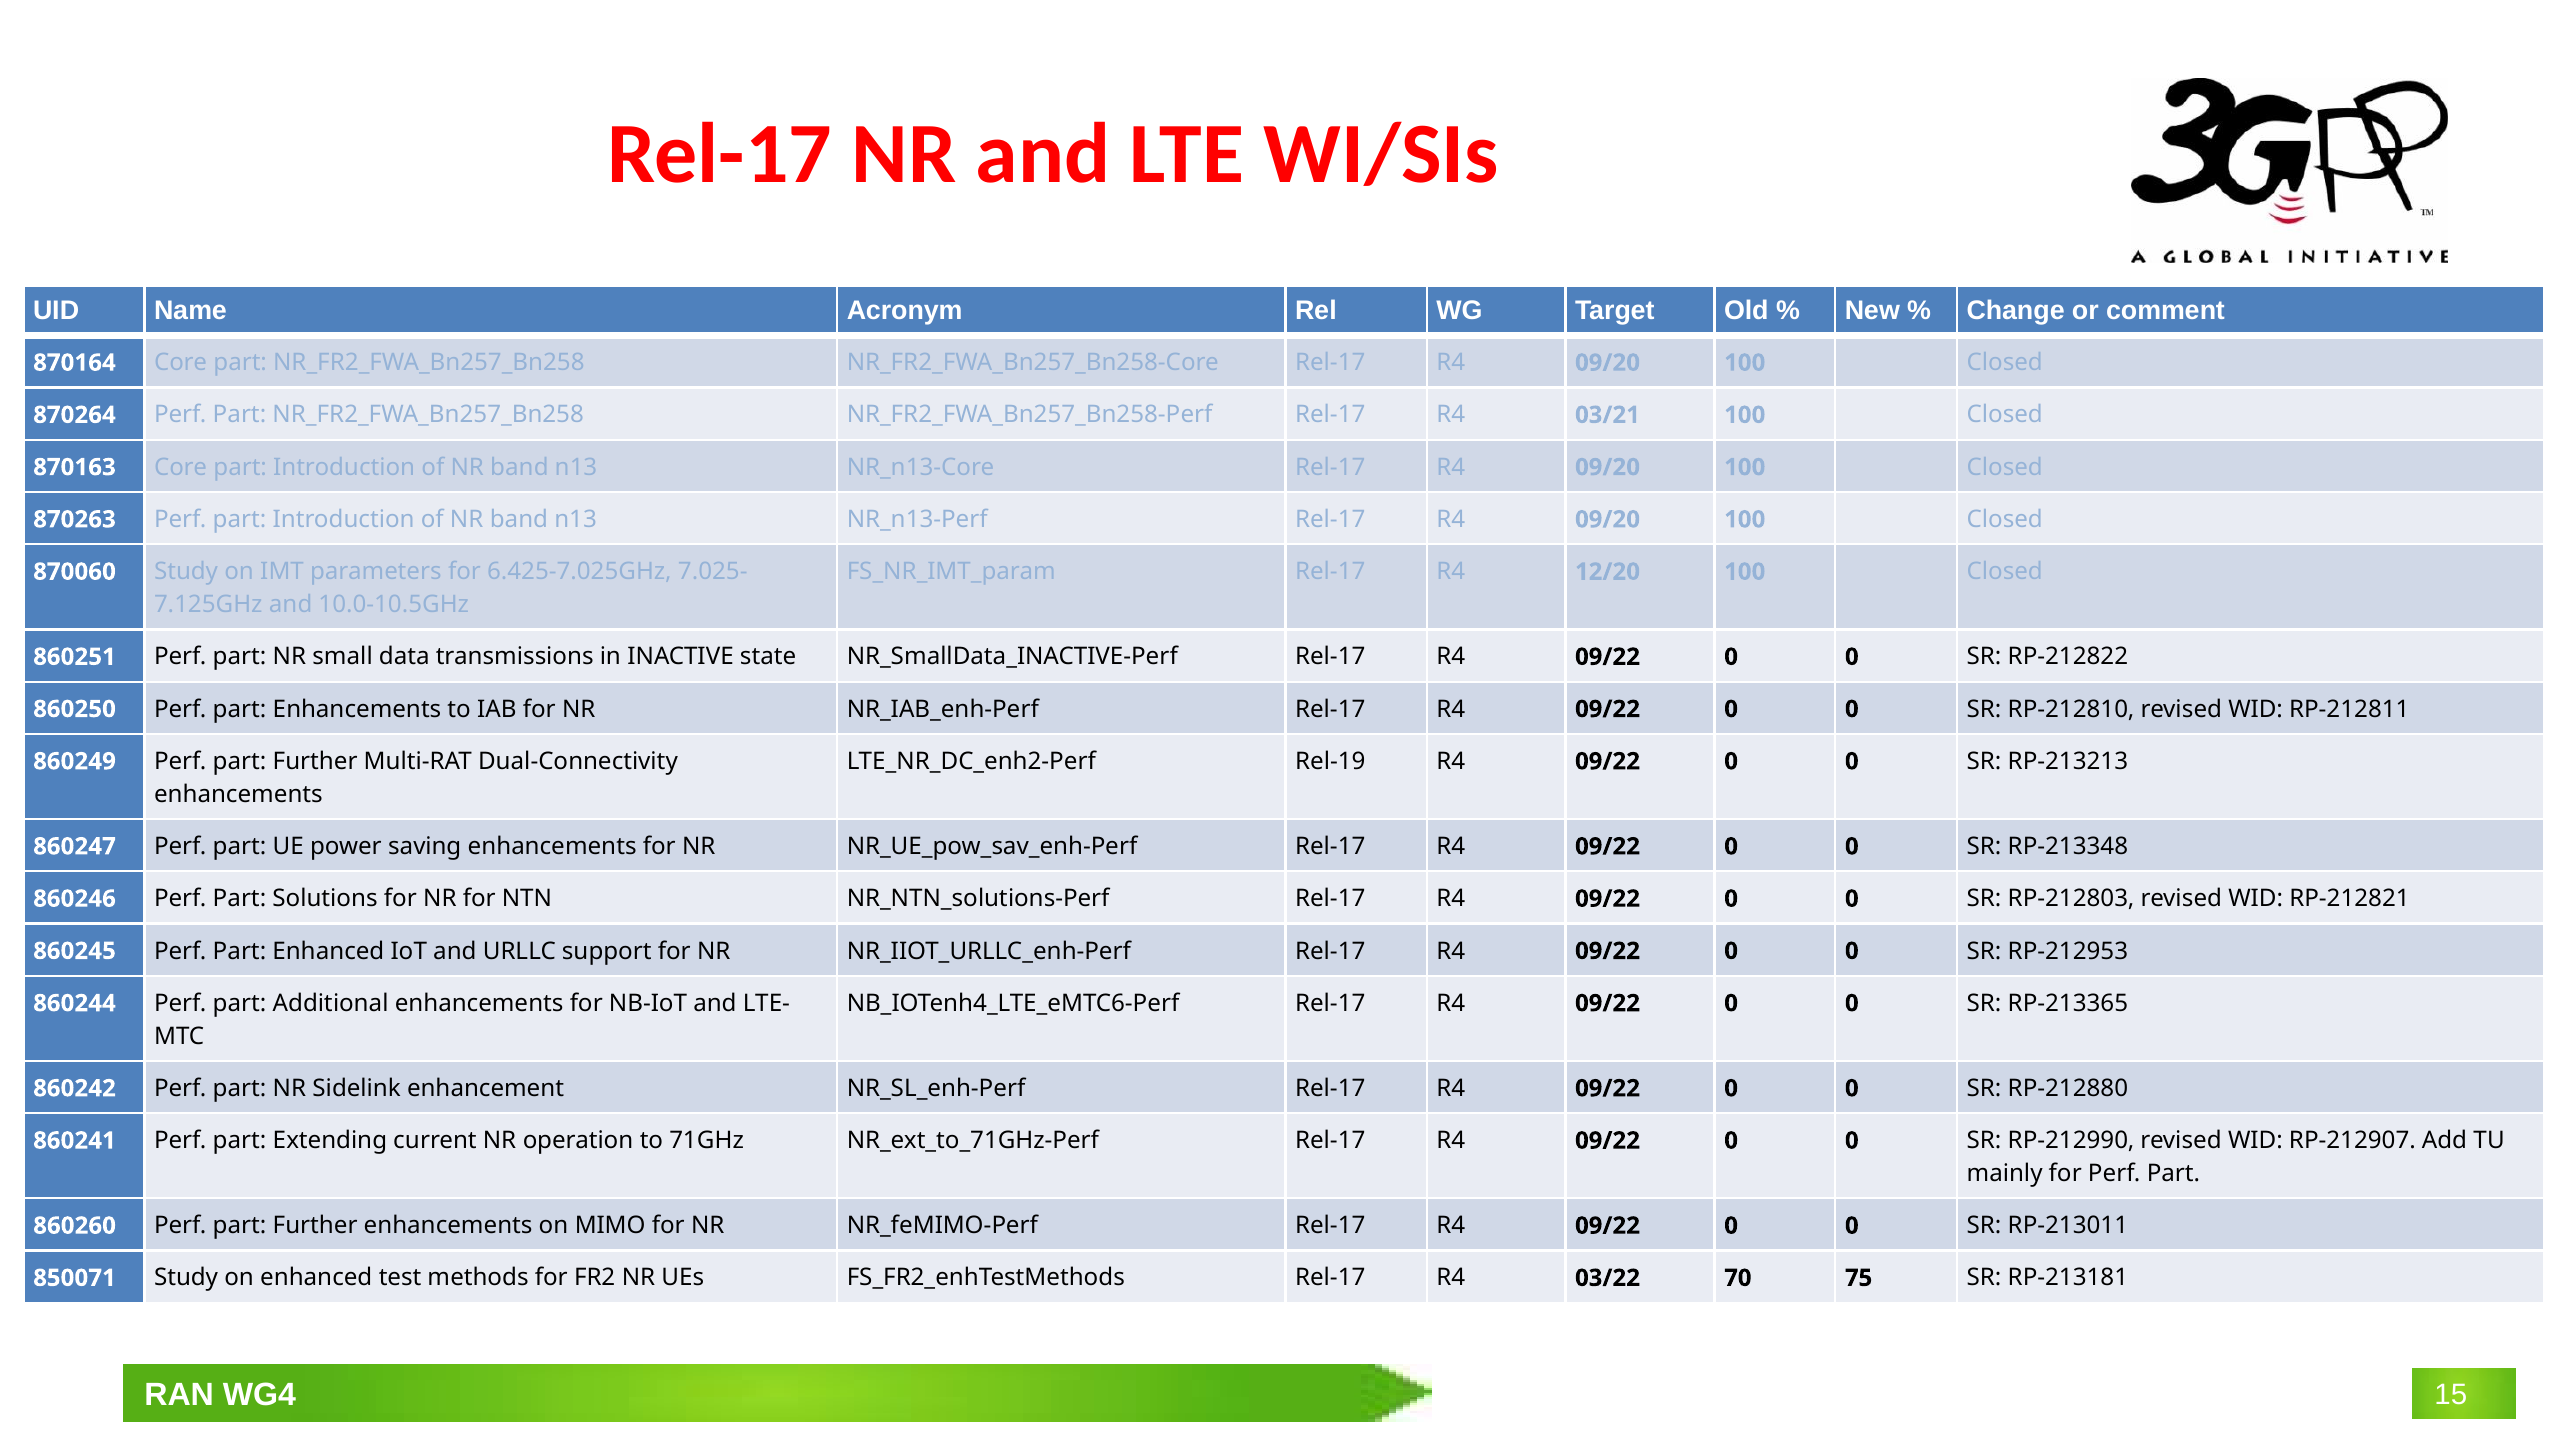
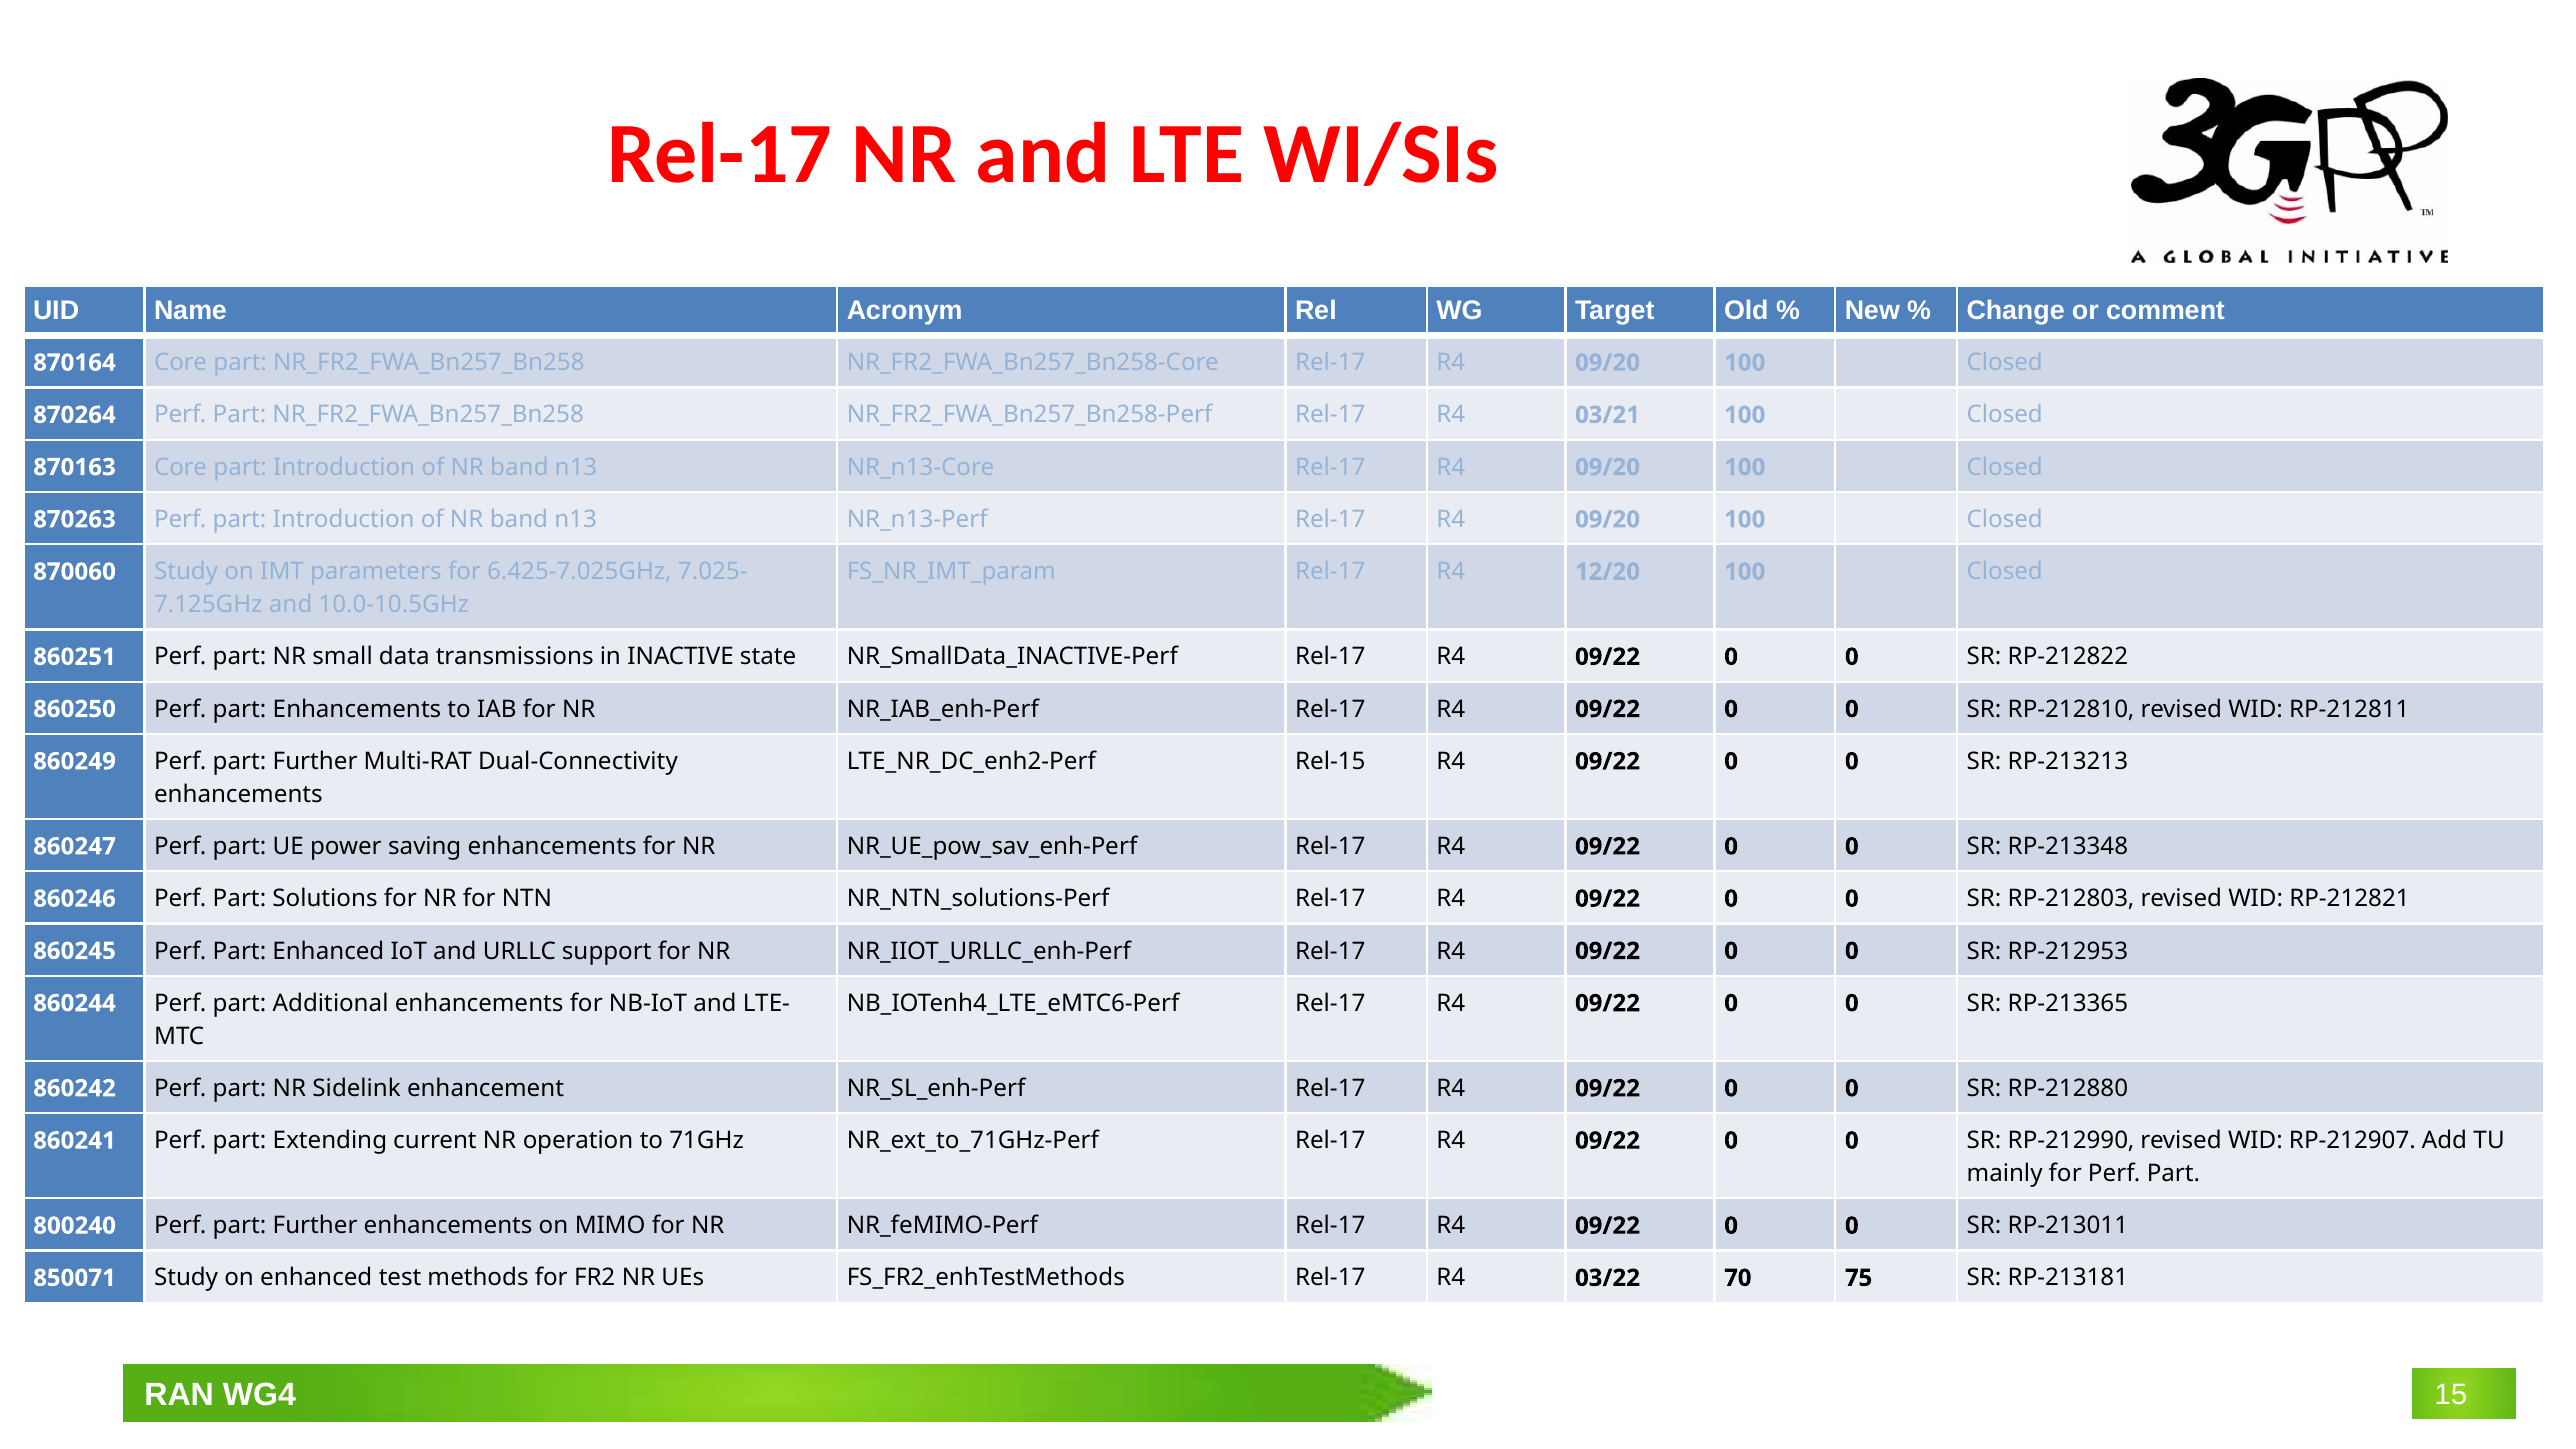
Rel-19: Rel-19 -> Rel-15
860260: 860260 -> 800240
